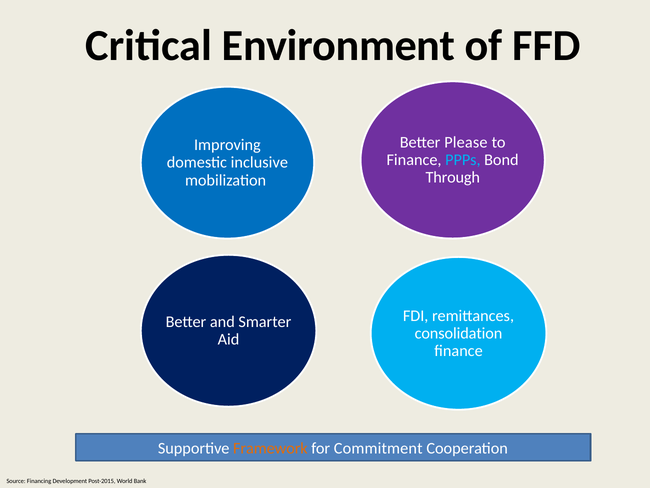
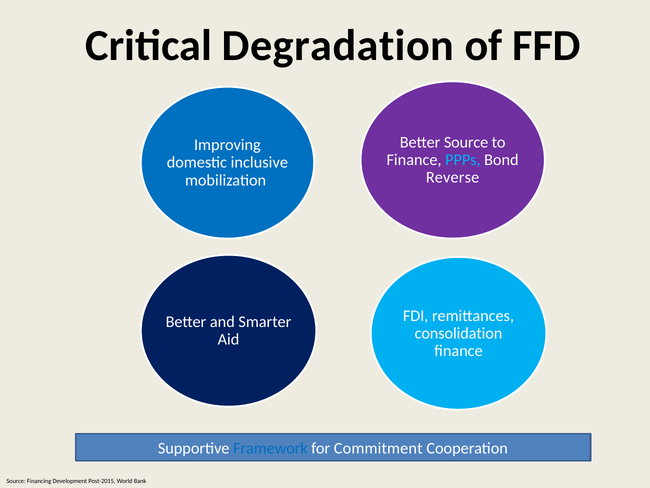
Environment: Environment -> Degradation
Better Please: Please -> Source
Through: Through -> Reverse
Framework colour: orange -> blue
